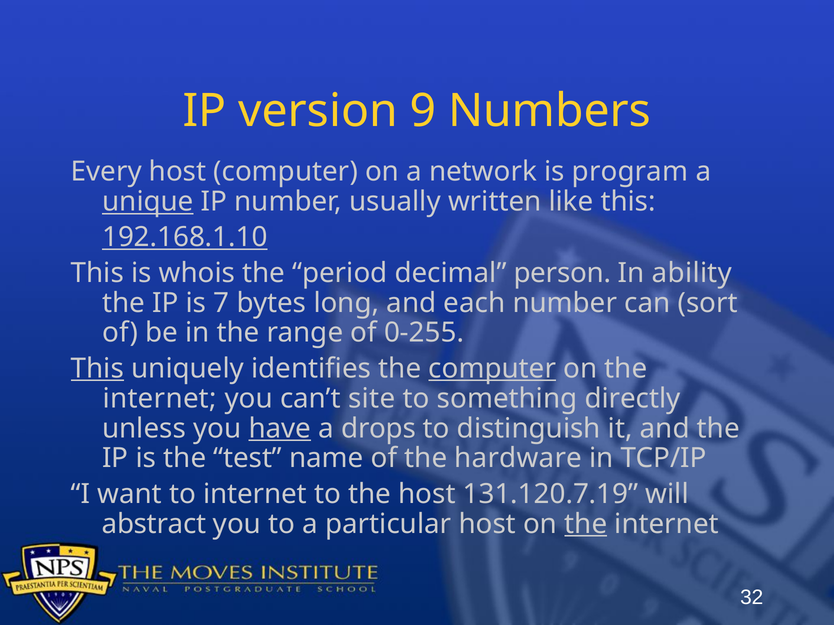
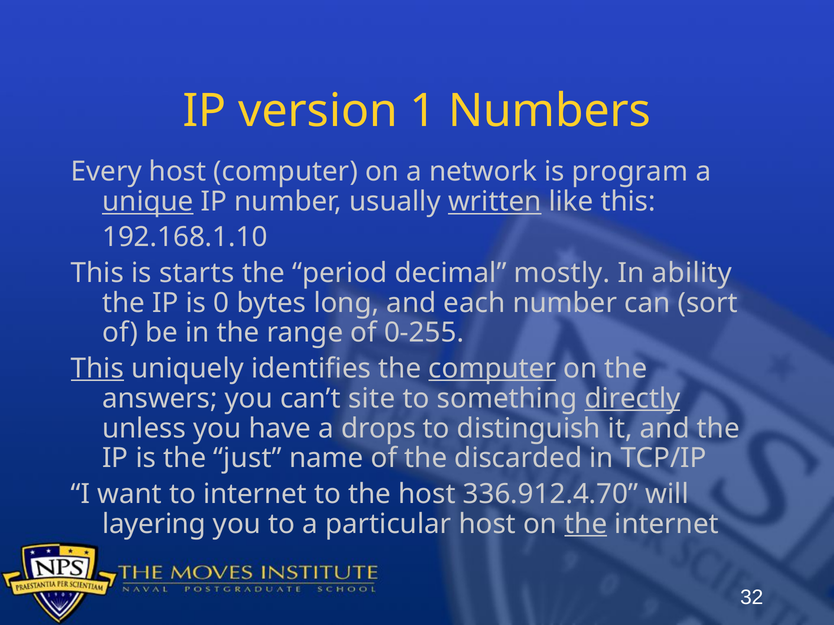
9: 9 -> 1
written underline: none -> present
192.168.1.10 underline: present -> none
whois: whois -> starts
person: person -> mostly
7: 7 -> 0
internet at (160, 399): internet -> answers
directly underline: none -> present
have underline: present -> none
test: test -> just
hardware: hardware -> discarded
131.120.7.19: 131.120.7.19 -> 336.912.4.70
abstract: abstract -> layering
